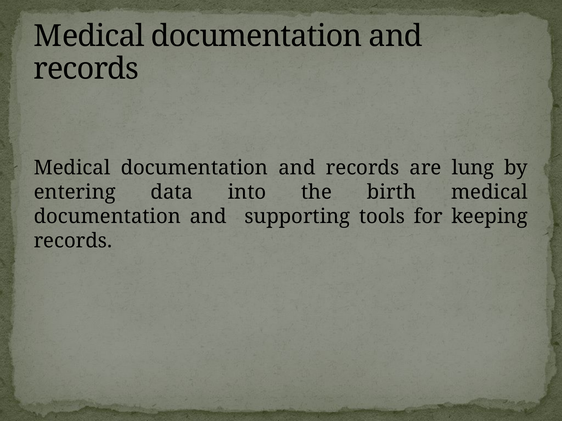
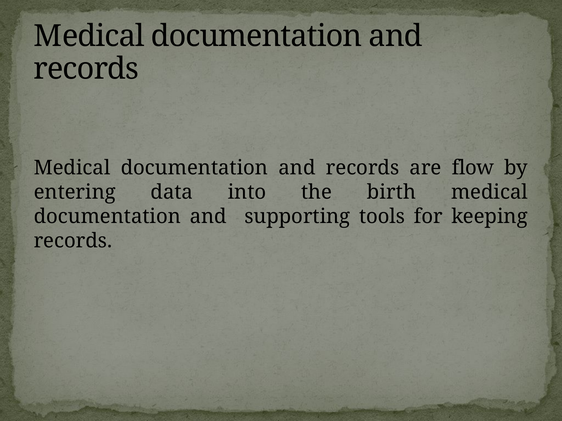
lung: lung -> flow
